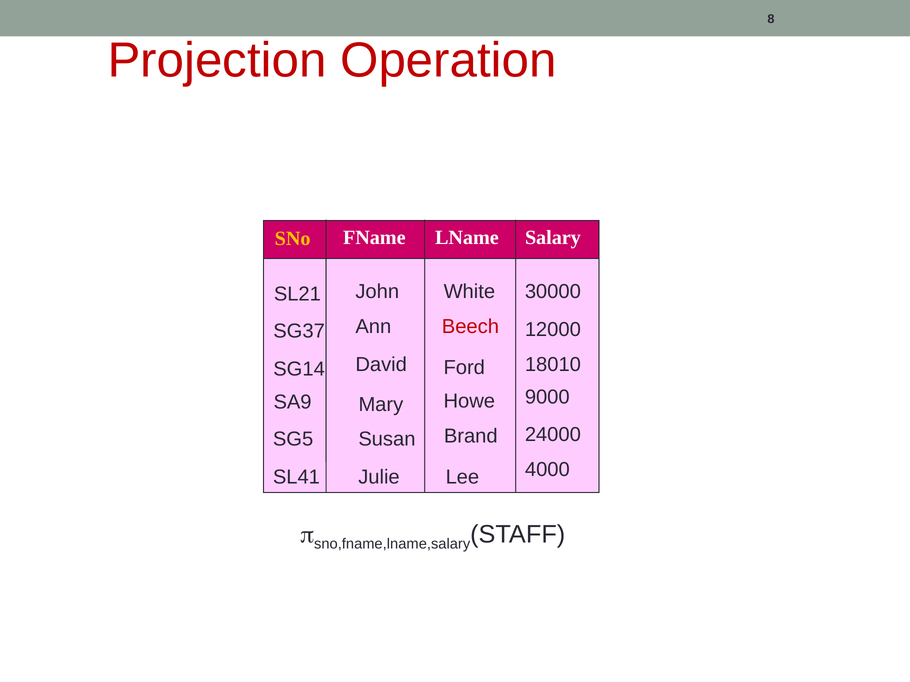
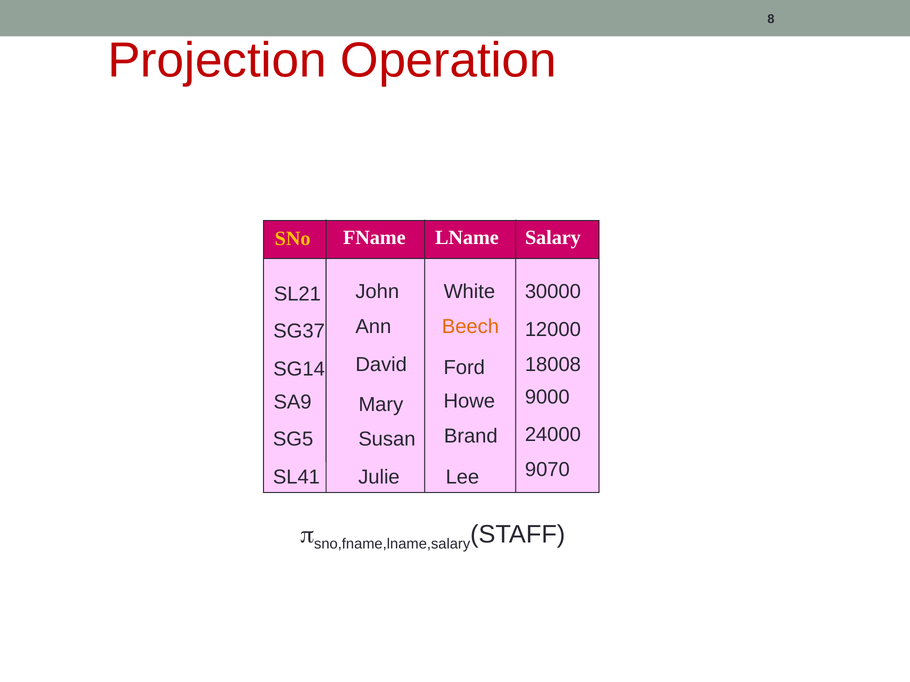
Beech colour: red -> orange
18010: 18010 -> 18008
4000: 4000 -> 9070
